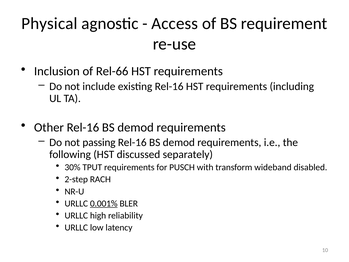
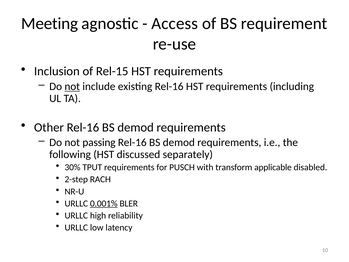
Physical: Physical -> Meeting
Rel-66: Rel-66 -> Rel-15
not at (72, 86) underline: none -> present
wideband: wideband -> applicable
